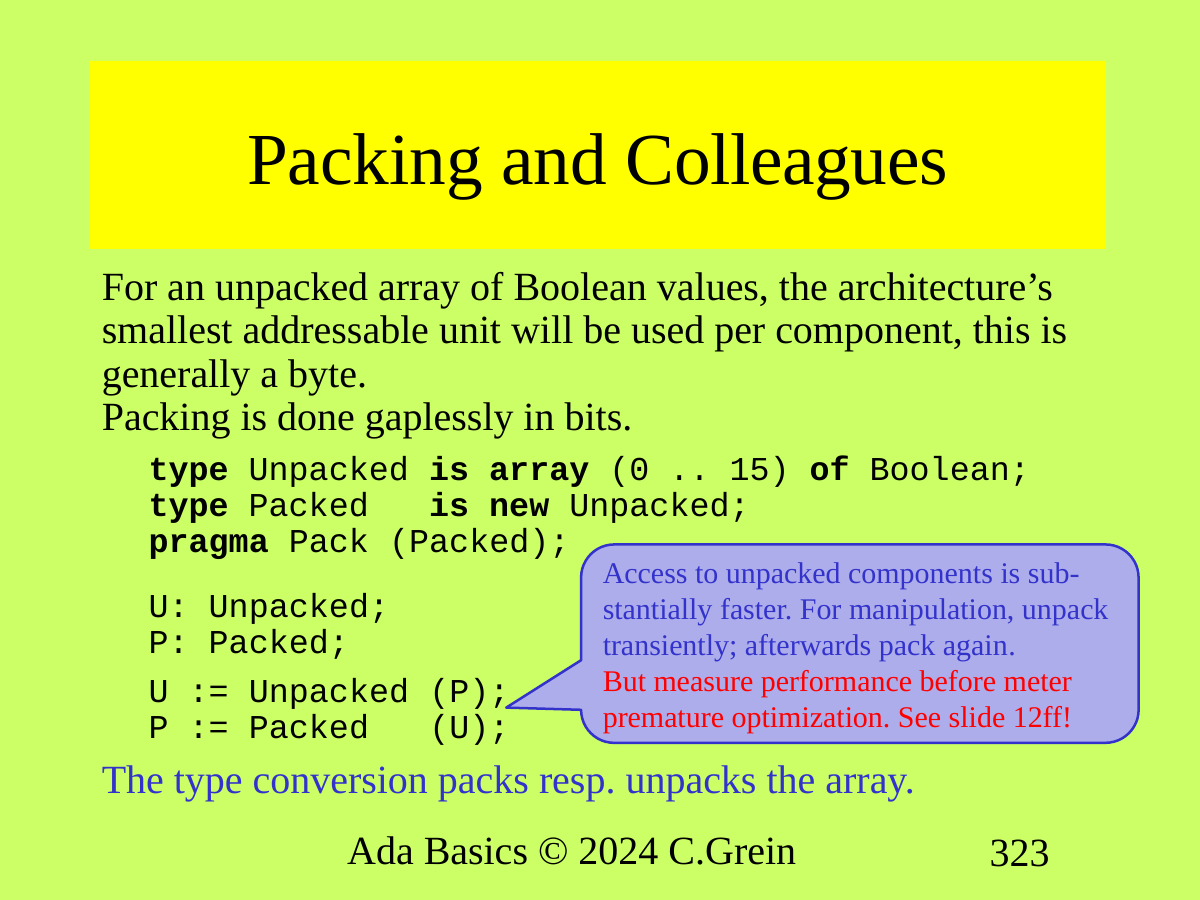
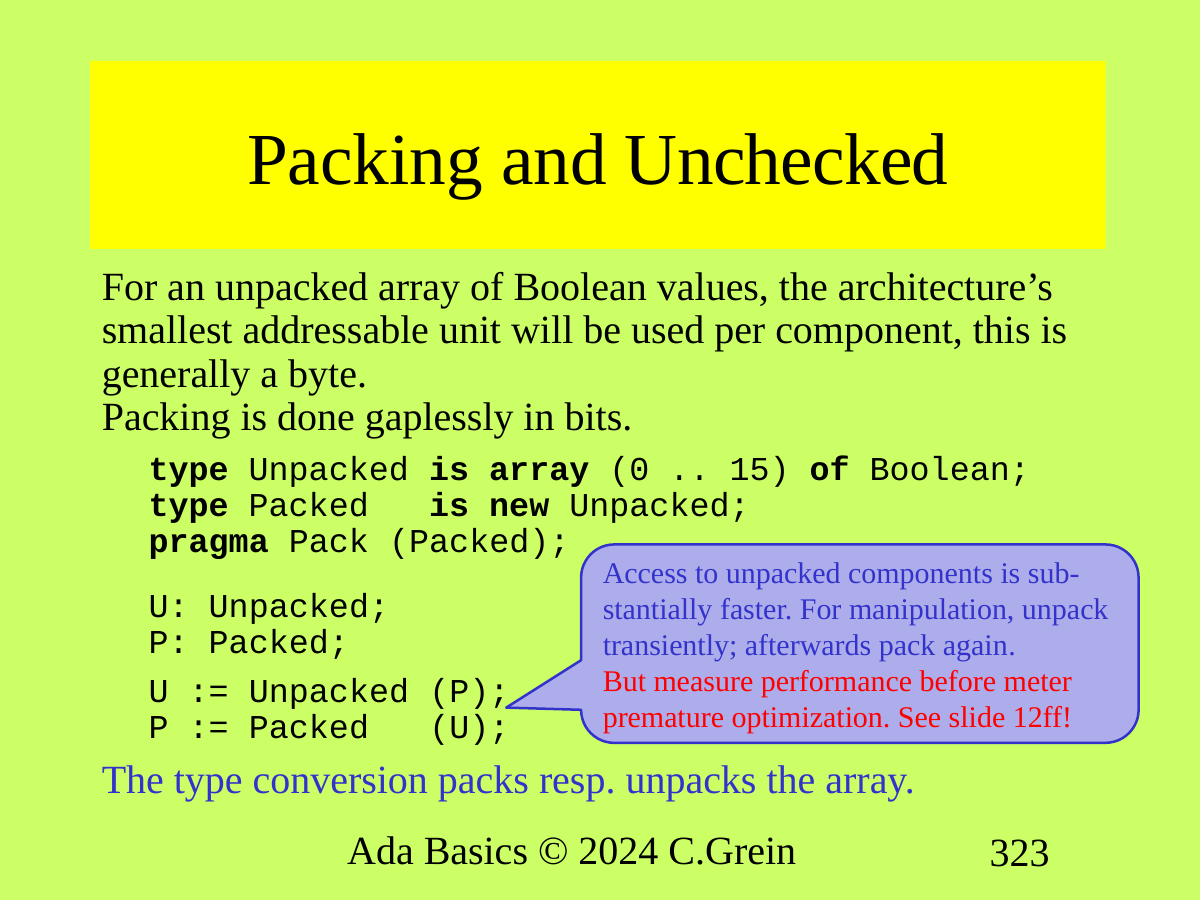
Colleagues: Colleagues -> Unchecked
